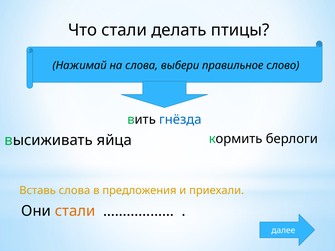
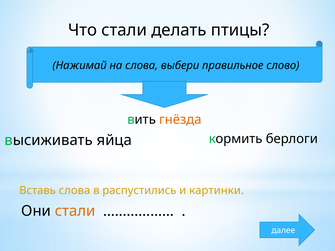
гнёзда colour: blue -> orange
предложения: предложения -> распустились
приехали: приехали -> картинки
